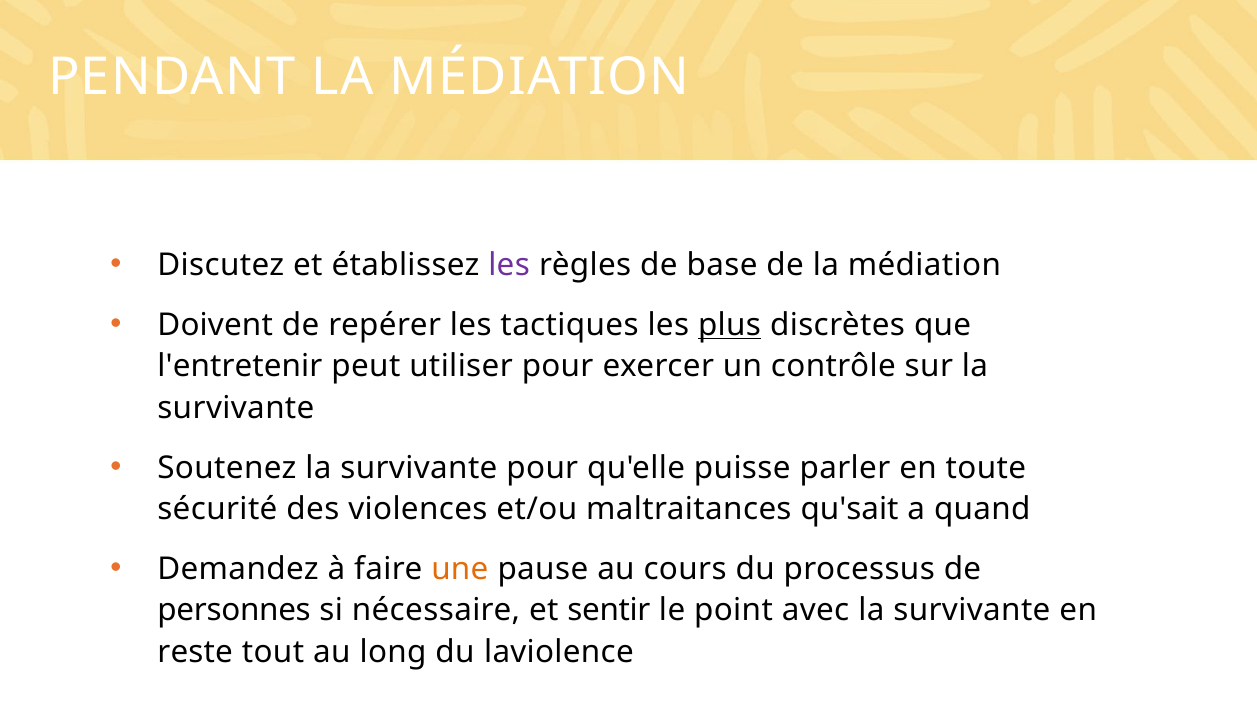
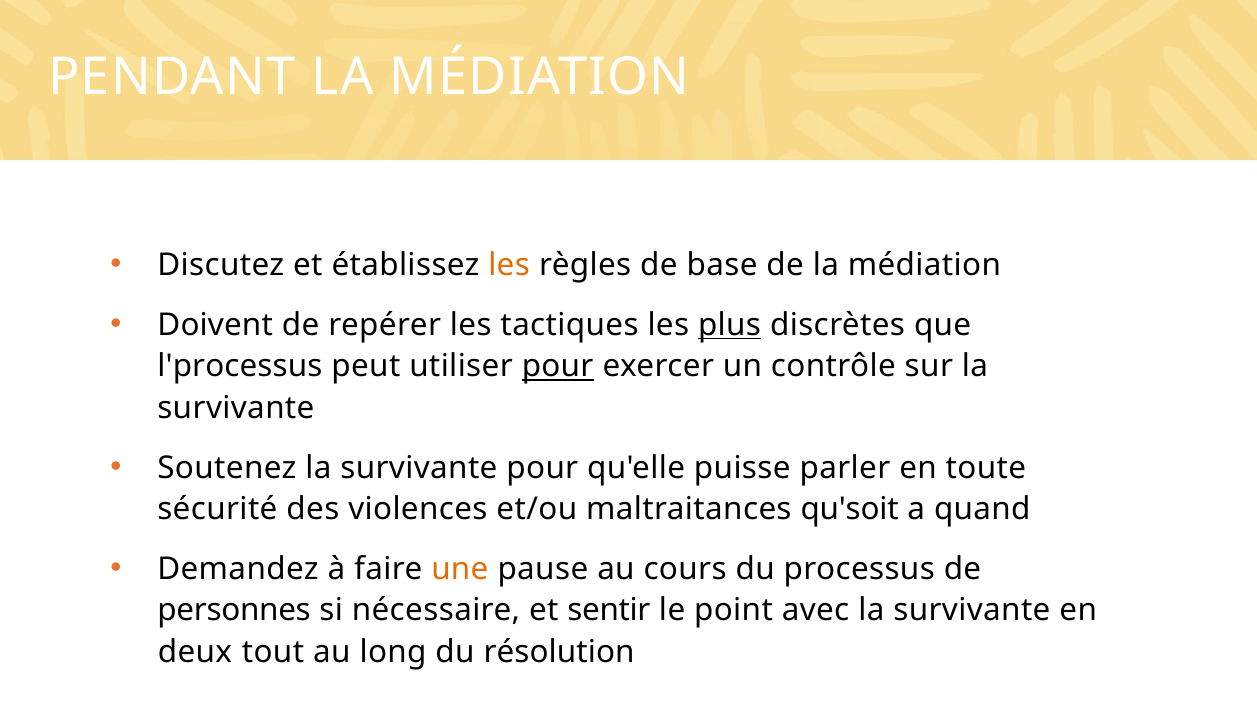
les at (509, 265) colour: purple -> orange
l'entretenir: l'entretenir -> l'processus
pour at (558, 366) underline: none -> present
qu'sait: qu'sait -> qu'soit
reste: reste -> deux
laviolence: laviolence -> résolution
